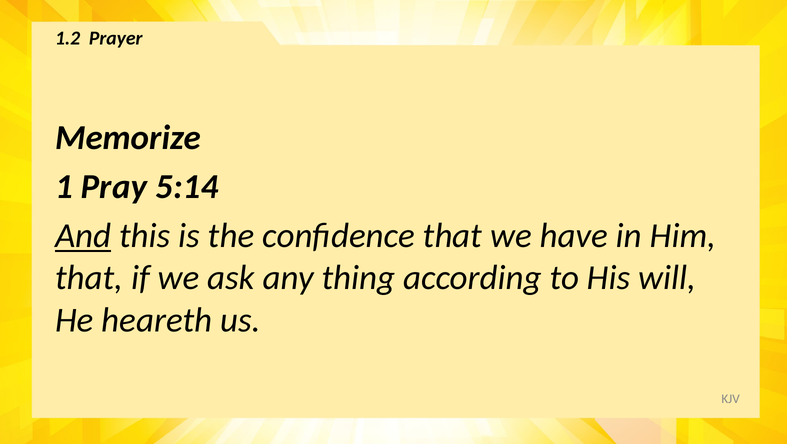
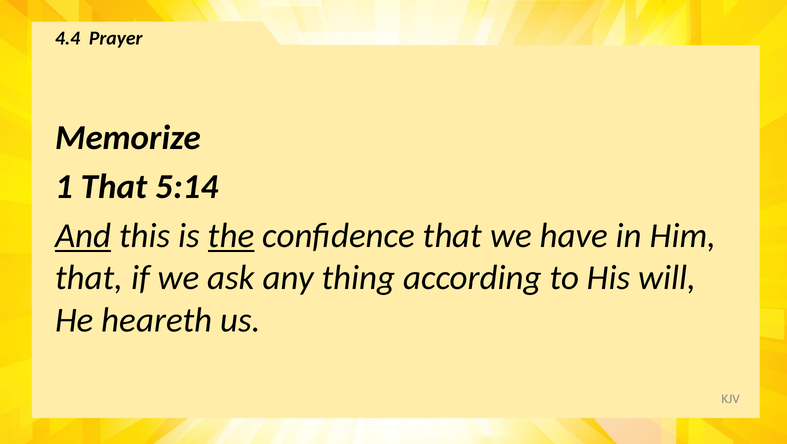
1.2: 1.2 -> 4.4
1 Pray: Pray -> That
the underline: none -> present
